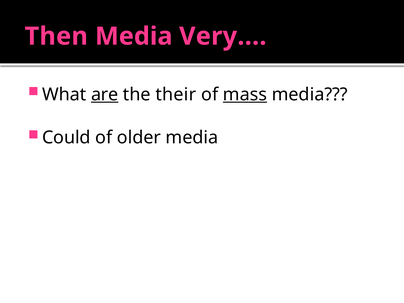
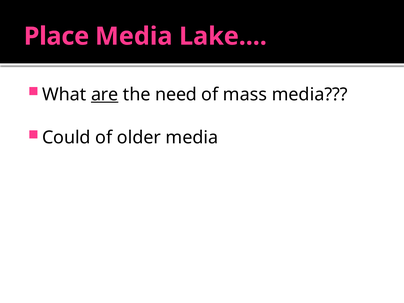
Then: Then -> Place
Very: Very -> Lake
their: their -> need
mass underline: present -> none
